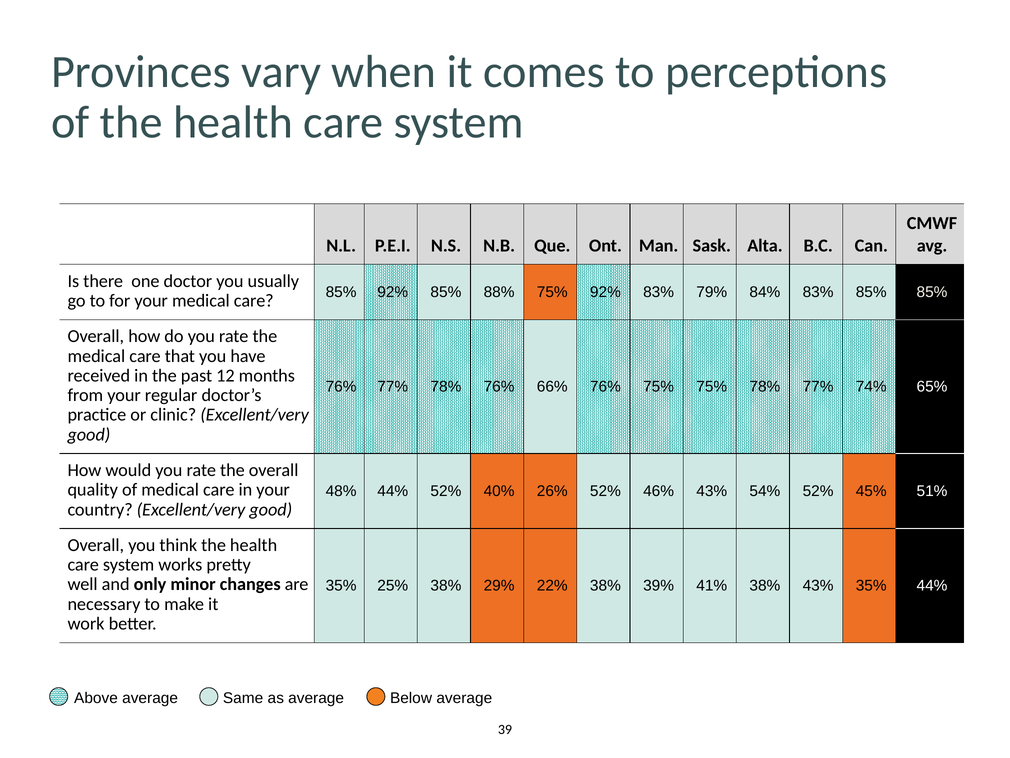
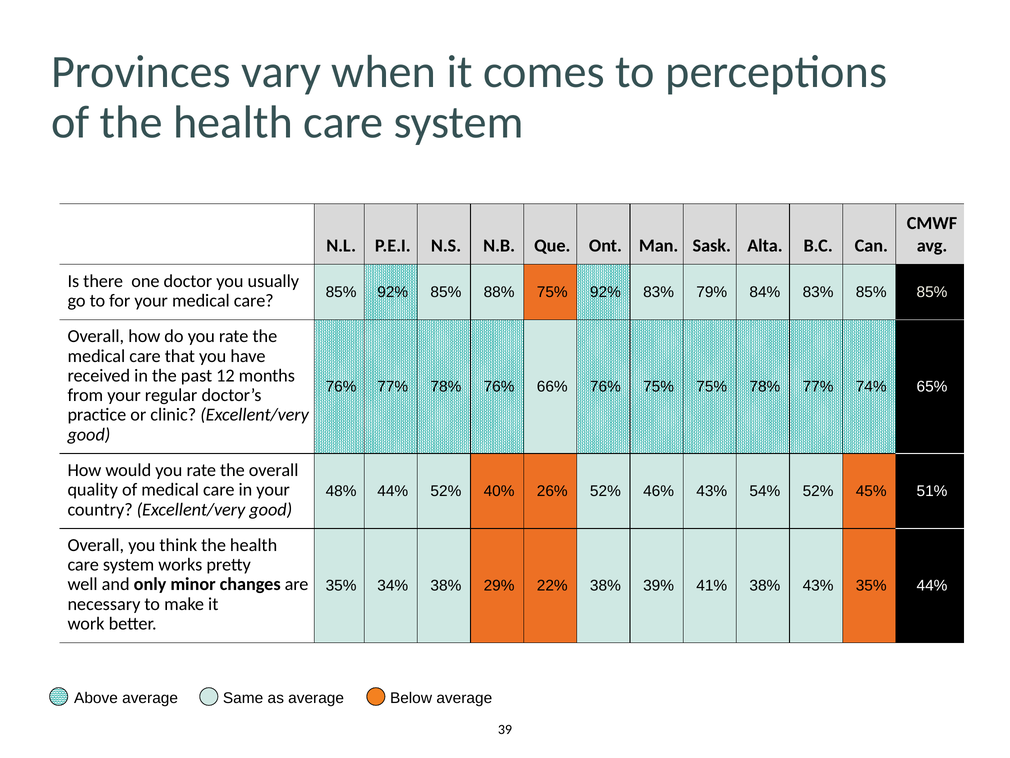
25%: 25% -> 34%
